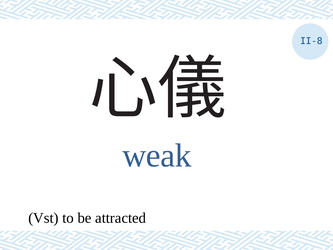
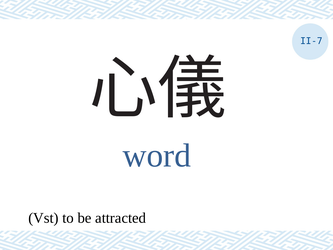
II-8: II-8 -> II-7
weak: weak -> word
